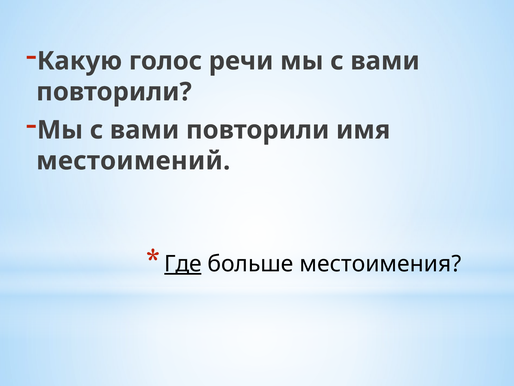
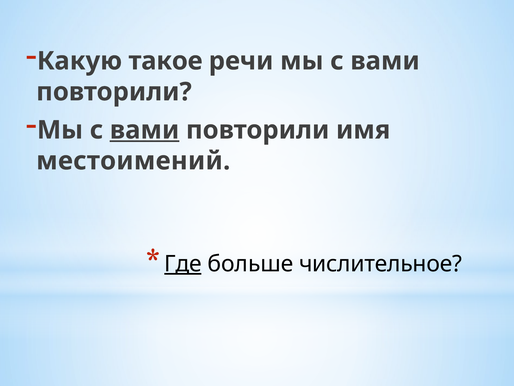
голос: голос -> такое
вами at (145, 130) underline: none -> present
местоимения: местоимения -> числительное
